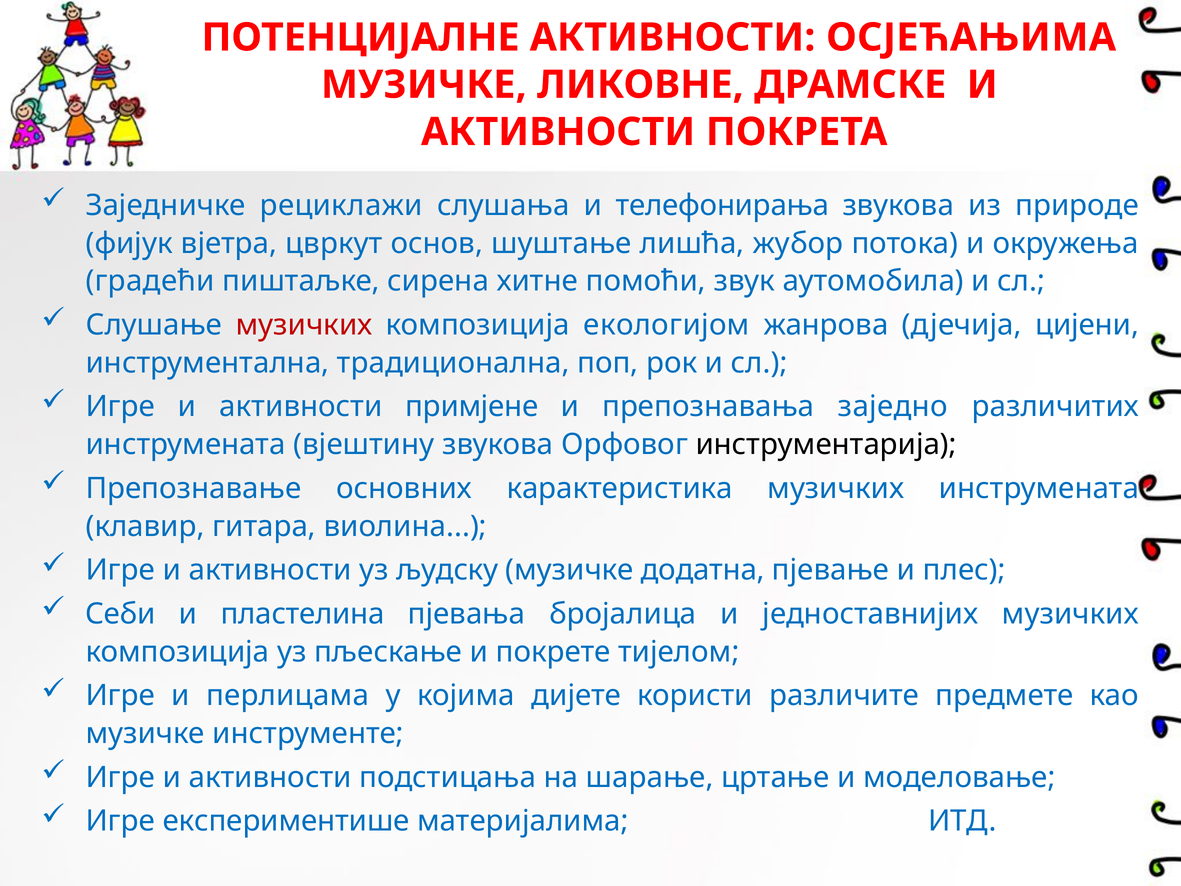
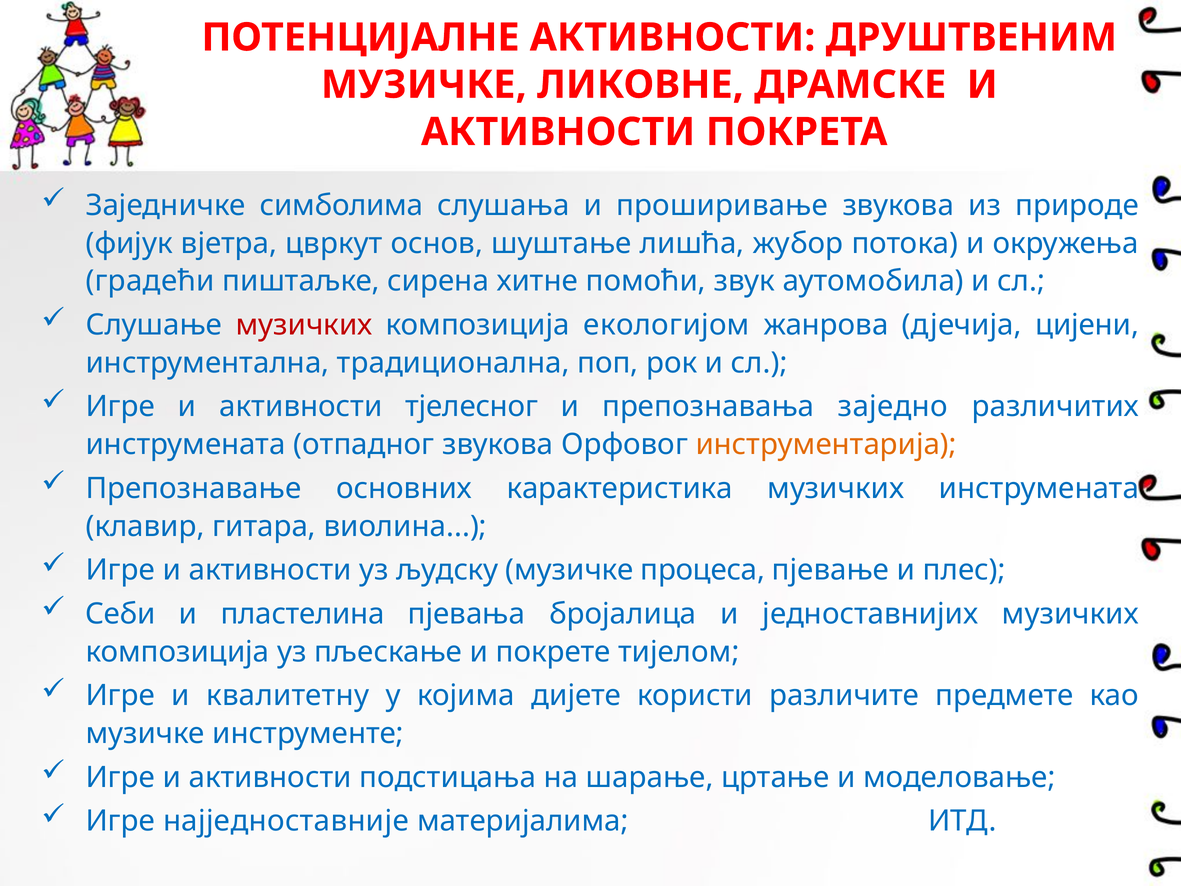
ОСЈЕЋАЊИМА: ОСЈЕЋАЊИМА -> ДРУШТВЕНИМ
рециклажи: рециклажи -> симболима
телефонирања: телефонирања -> проширивање
примјене: примјене -> тјелесног
вјештину: вјештину -> отпадног
инструментарија colour: black -> orange
додатна: додатна -> процеса
перлицама: перлицама -> квалитетну
експериментише: експериментише -> најједноставније
